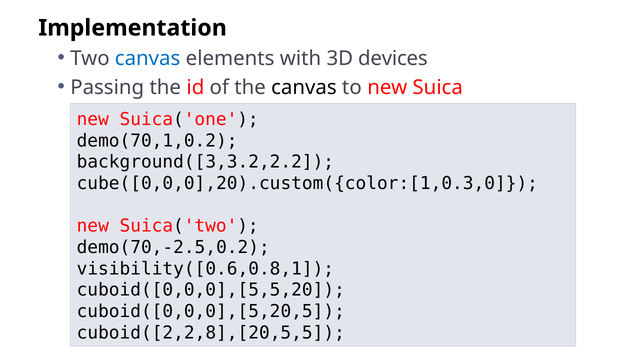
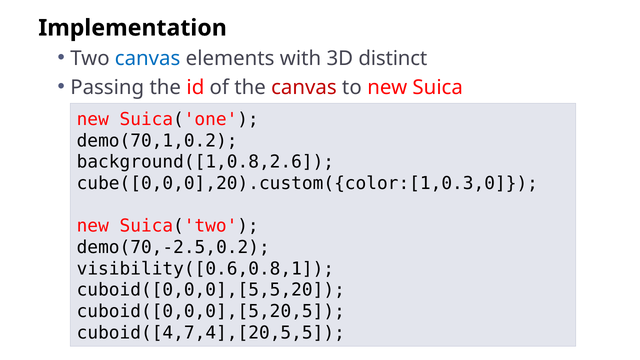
devices: devices -> distinct
canvas at (304, 87) colour: black -> red
background([3,3.2,2.2: background([3,3.2,2.2 -> background([1,0.8,2.6
cuboid([2,2,8],[20,5,5: cuboid([2,2,8],[20,5,5 -> cuboid([4,7,4],[20,5,5
